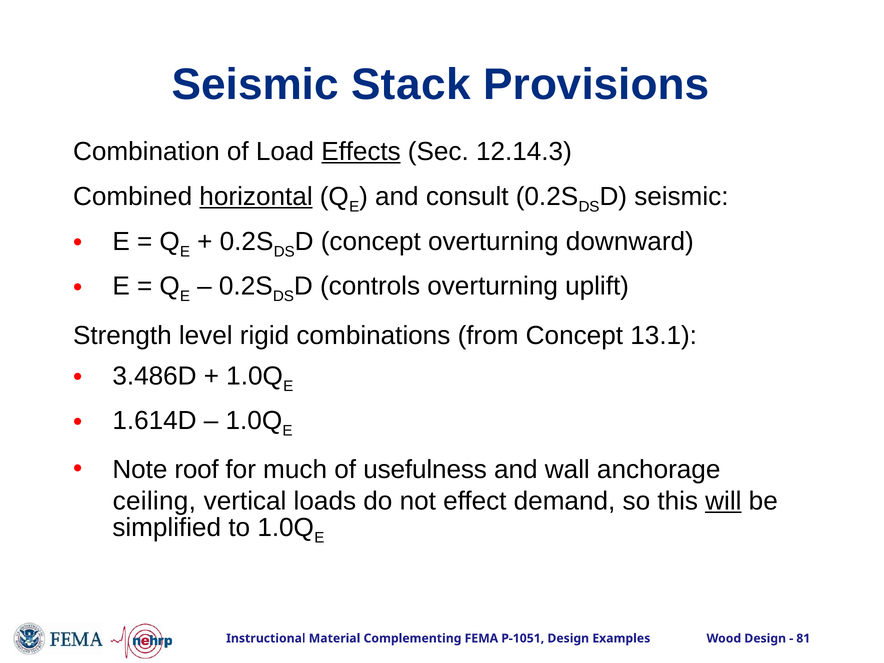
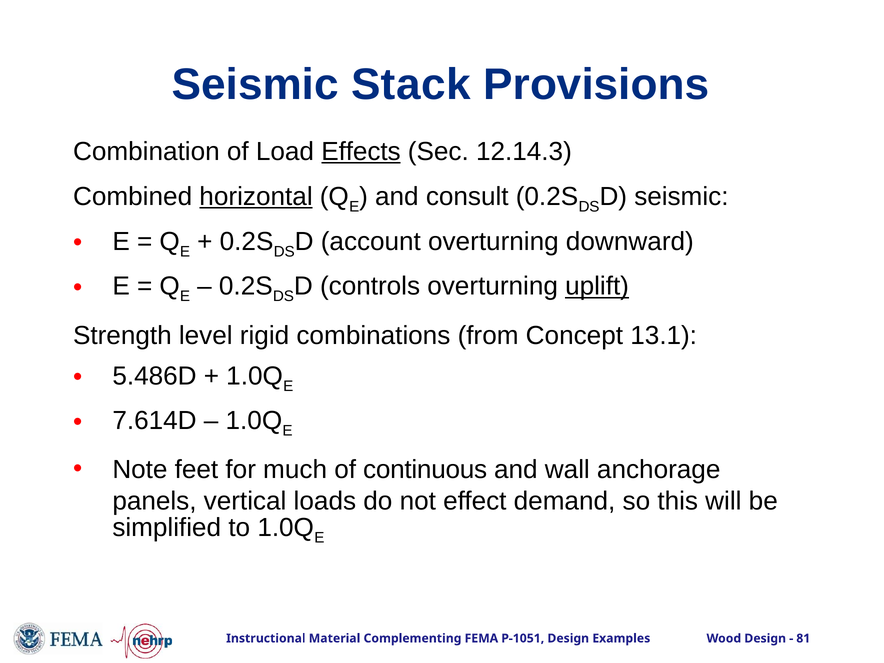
concept at (371, 242): concept -> account
uplift underline: none -> present
3.486D: 3.486D -> 5.486D
1.614D: 1.614D -> 7.614D
roof: roof -> feet
usefulness: usefulness -> continuous
ceiling: ceiling -> panels
will underline: present -> none
